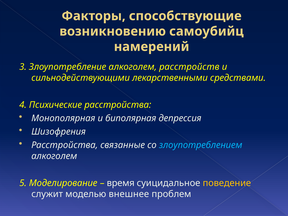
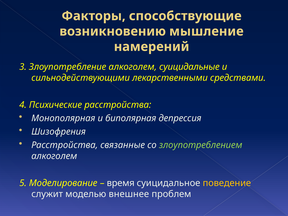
самоубийц: самоубийц -> мышление
расстройств: расстройств -> суицидальные
злоупотреблением colour: light blue -> light green
